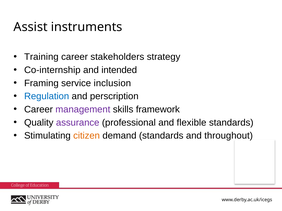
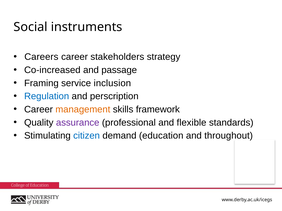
Assist: Assist -> Social
Training: Training -> Careers
Co-internship: Co-internship -> Co-increased
intended: intended -> passage
management colour: purple -> orange
citizen colour: orange -> blue
demand standards: standards -> education
